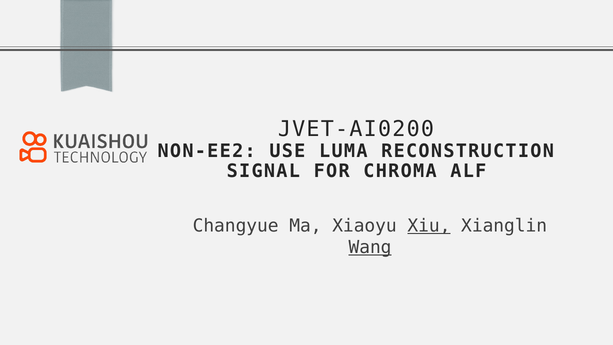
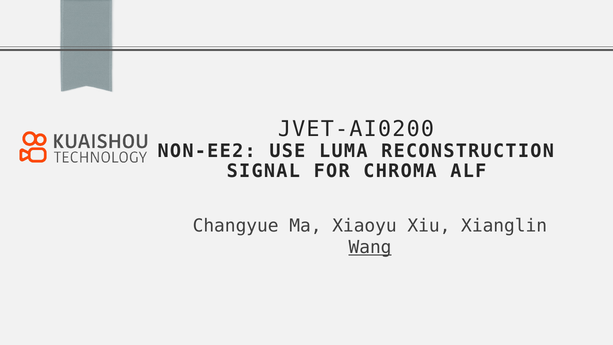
Xiu underline: present -> none
